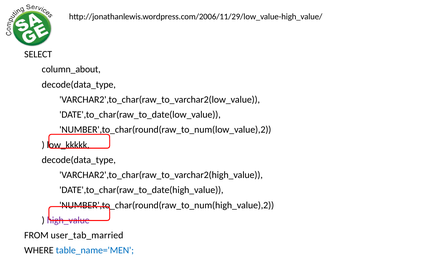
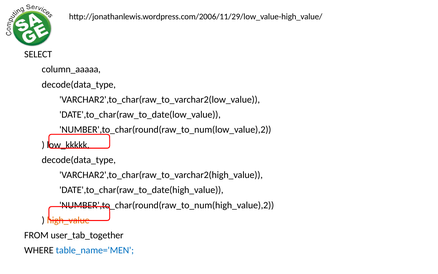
column_about: column_about -> column_aaaaa
high_value colour: purple -> orange
user_tab_married: user_tab_married -> user_tab_together
